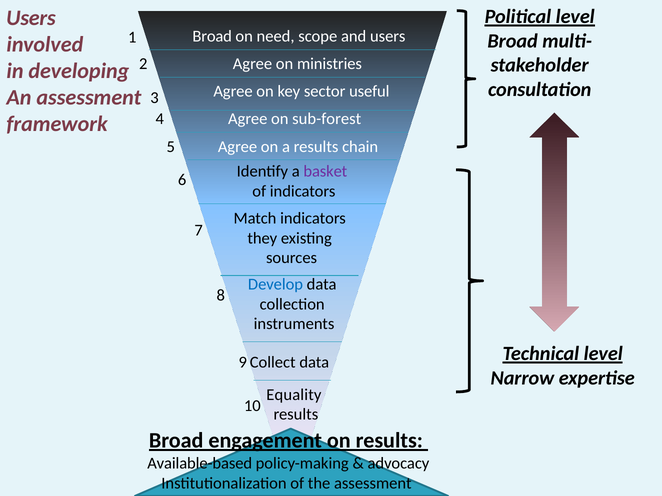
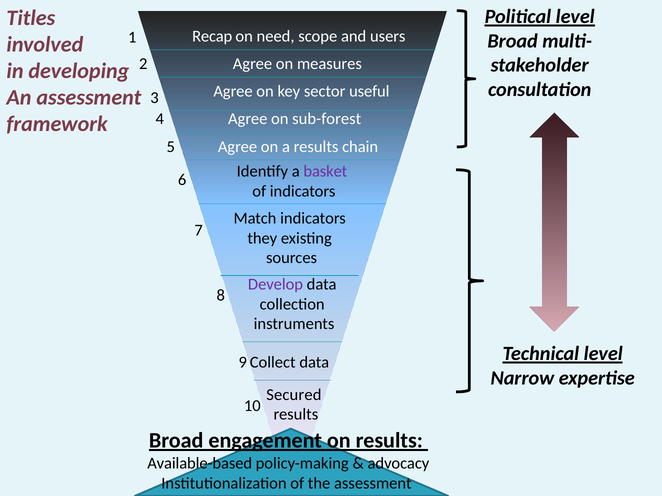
Users at (31, 18): Users -> Titles
Broad at (212, 36): Broad -> Recap
ministries: ministries -> measures
Develop colour: blue -> purple
Equality: Equality -> Secured
